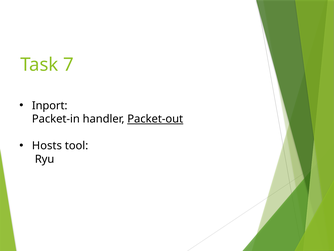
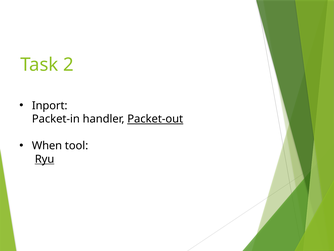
7: 7 -> 2
Hosts: Hosts -> When
Ryu underline: none -> present
